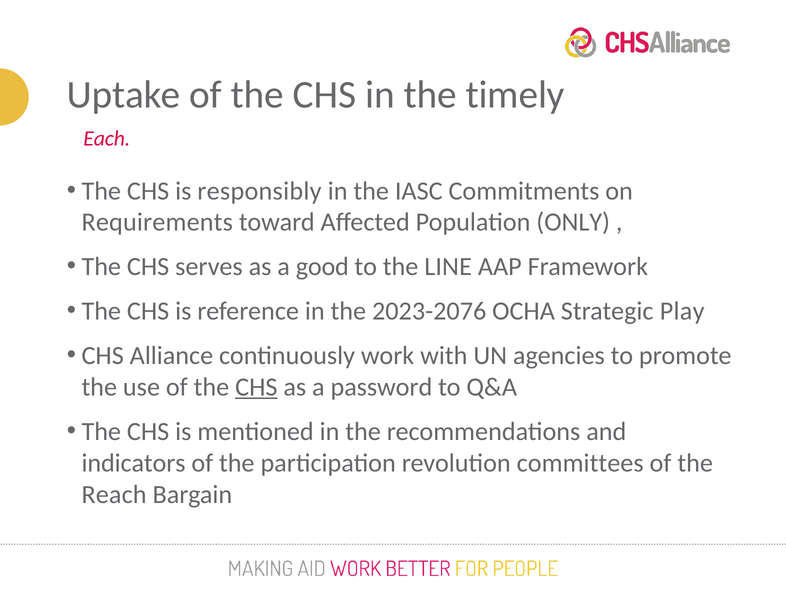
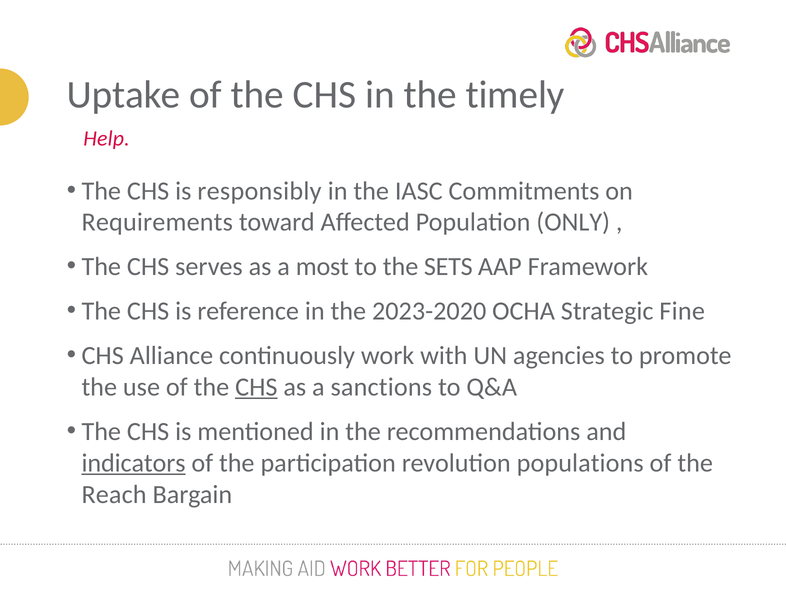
Each: Each -> Help
good: good -> most
LINE: LINE -> SETS
2023-2076: 2023-2076 -> 2023-2020
Play: Play -> Fine
password: password -> sanctions
indicators underline: none -> present
committees: committees -> populations
